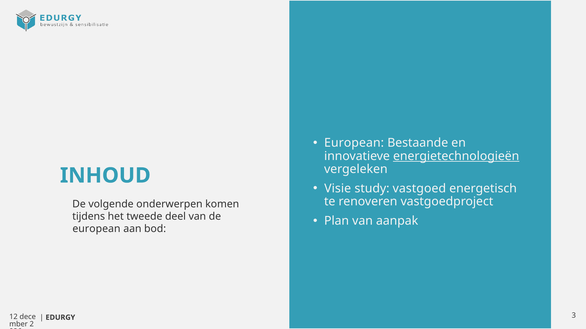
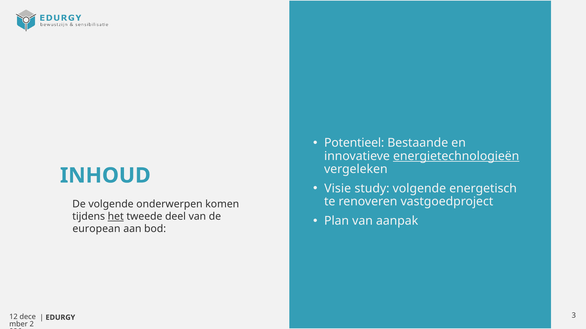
European at (354, 143): European -> Potentieel
study vastgoed: vastgoed -> volgende
het underline: none -> present
